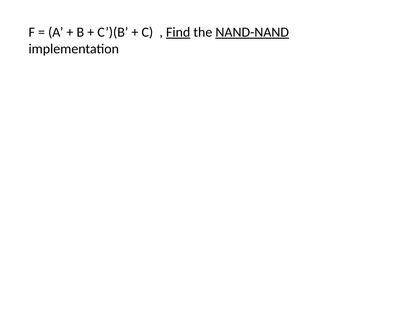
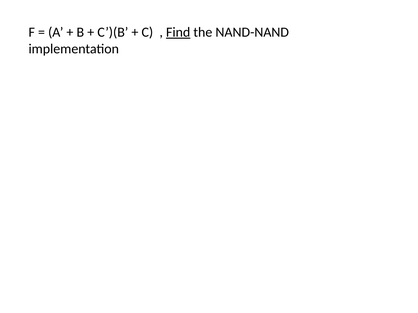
NAND-NAND underline: present -> none
